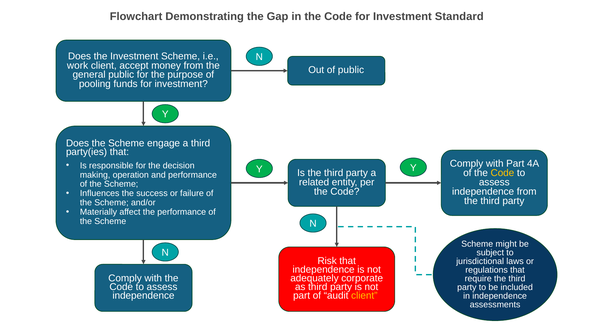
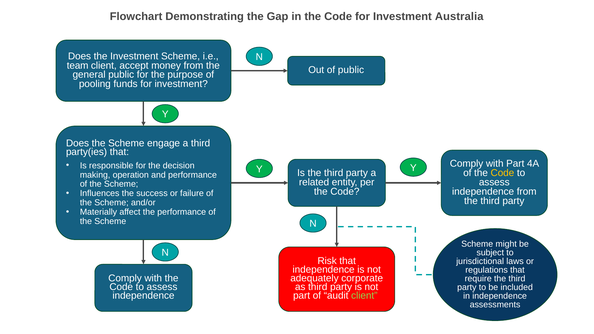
Standard: Standard -> Australia
work: work -> team
client at (364, 296) colour: yellow -> light green
